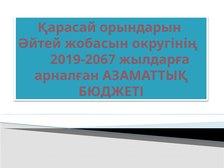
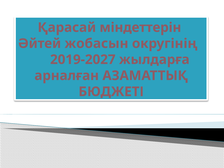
орындарын: орындарын -> міндеттерін
2019-2067: 2019-2067 -> 2019-2027
